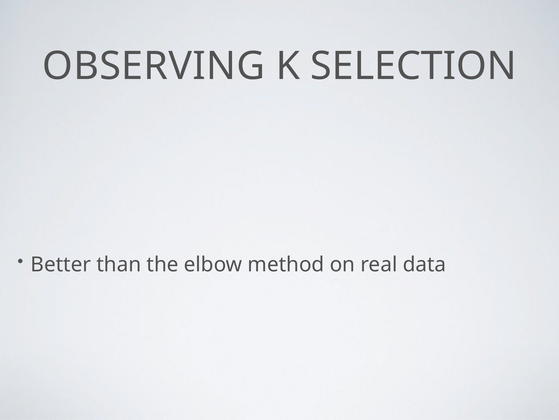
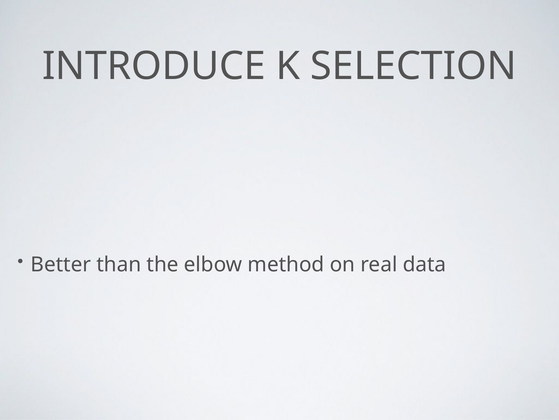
OBSERVING: OBSERVING -> INTRODUCE
